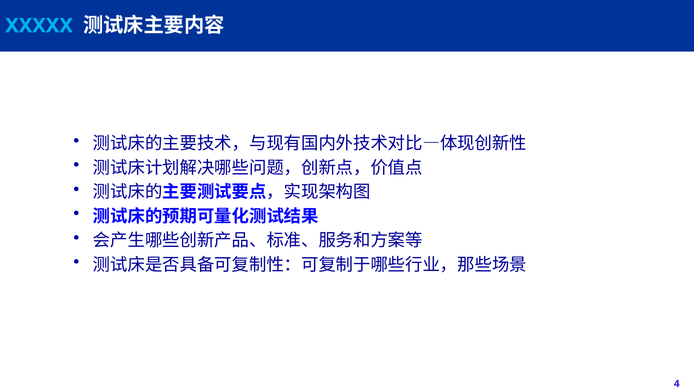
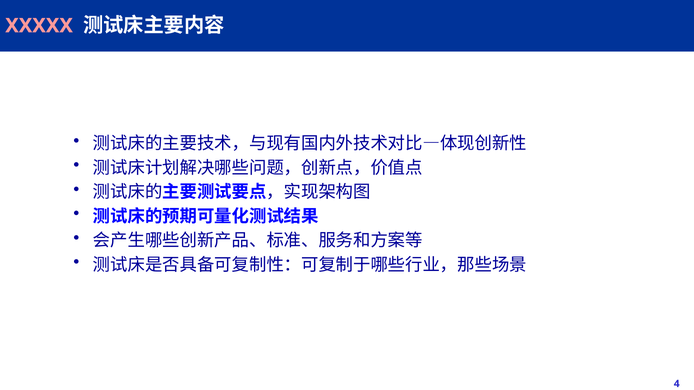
XXXXX colour: light blue -> pink
